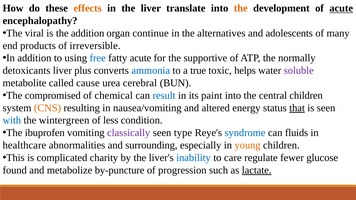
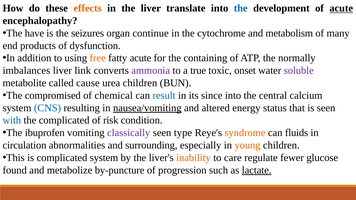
the at (241, 8) colour: orange -> blue
viral: viral -> have
the addition: addition -> seizures
alternatives: alternatives -> cytochrome
adolescents: adolescents -> metabolism
irreversible: irreversible -> dysfunction
free colour: blue -> orange
supportive: supportive -> containing
detoxicants: detoxicants -> imbalances
plus: plus -> link
ammonia colour: blue -> purple
helps: helps -> onset
urea cerebral: cerebral -> children
paint: paint -> since
central children: children -> calcium
CNS colour: orange -> blue
nausea/vomiting underline: none -> present
that underline: present -> none
the wintergreen: wintergreen -> complicated
less: less -> risk
syndrome colour: blue -> orange
healthcare: healthcare -> circulation
complicated charity: charity -> system
inability colour: blue -> orange
